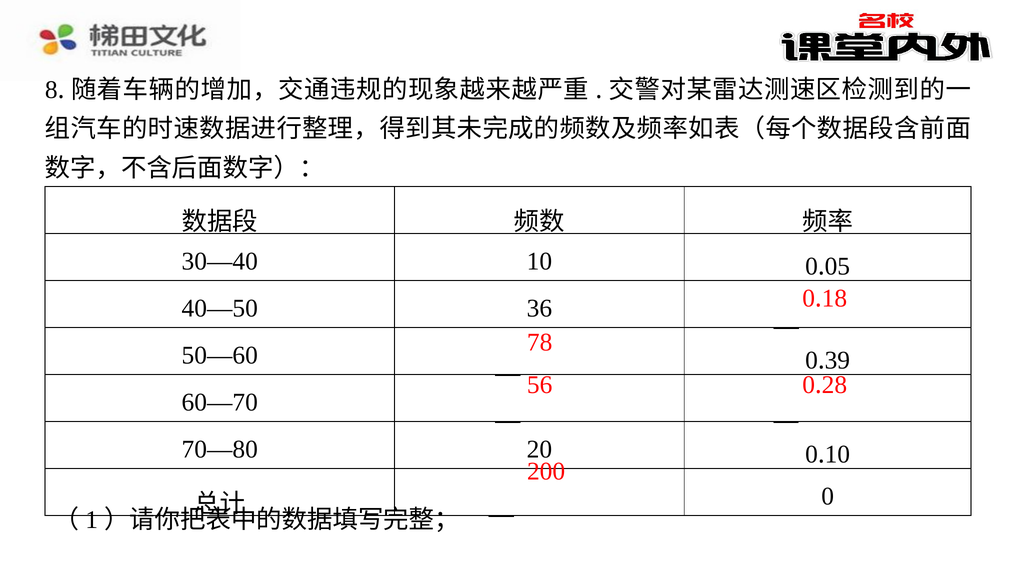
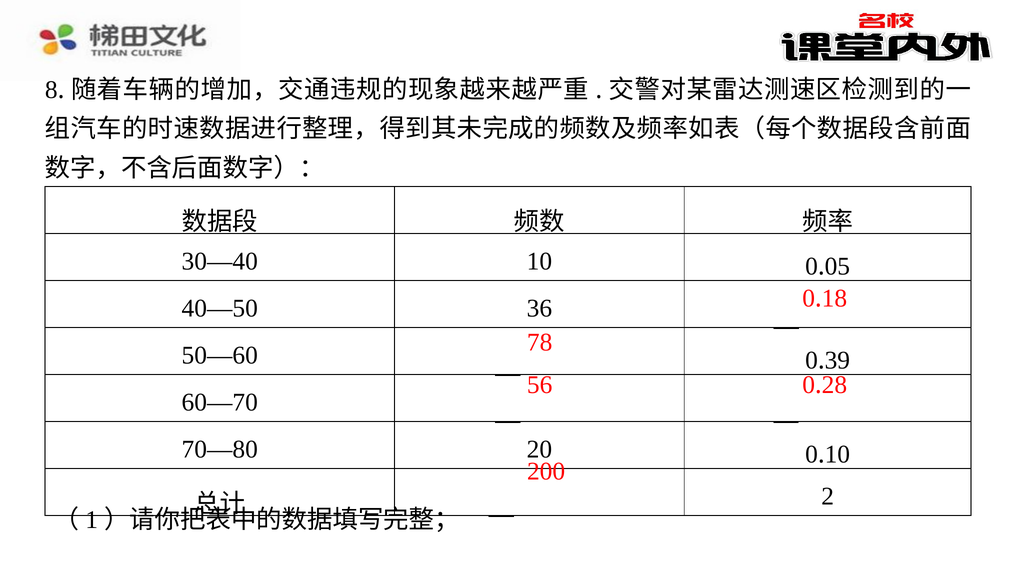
0 at (828, 496): 0 -> 2
